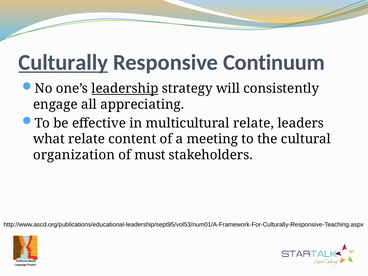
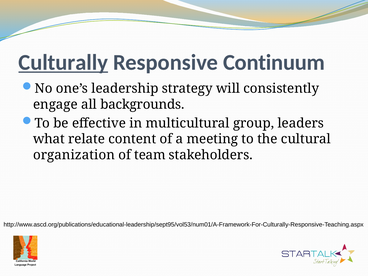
leadership underline: present -> none
appreciating: appreciating -> backgrounds
multicultural relate: relate -> group
must: must -> team
